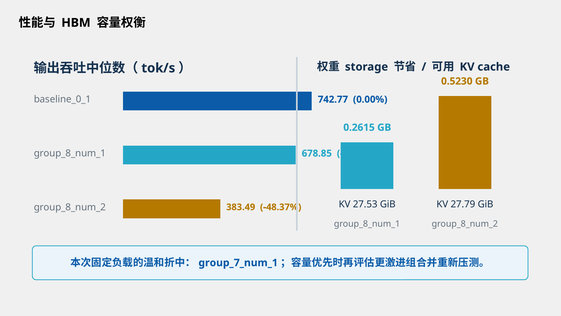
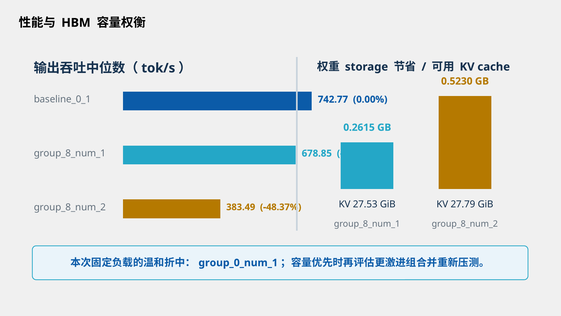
group_7_num_1: group_7_num_1 -> group_0_num_1
